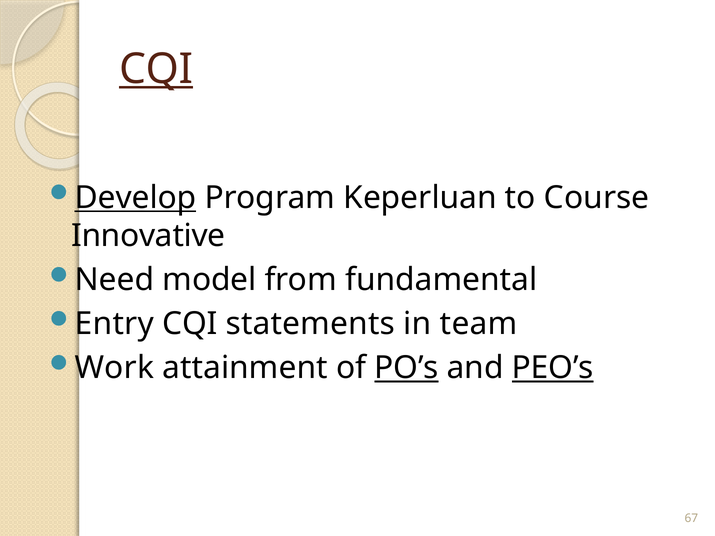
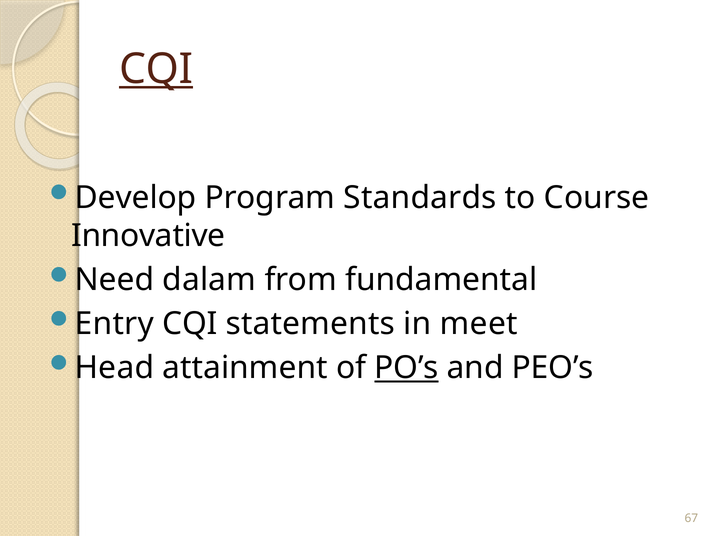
Develop underline: present -> none
Keperluan: Keperluan -> Standards
model: model -> dalam
team: team -> meet
Work: Work -> Head
PEO’s underline: present -> none
